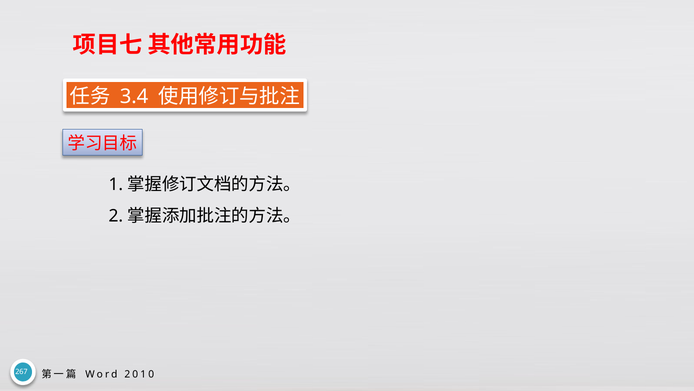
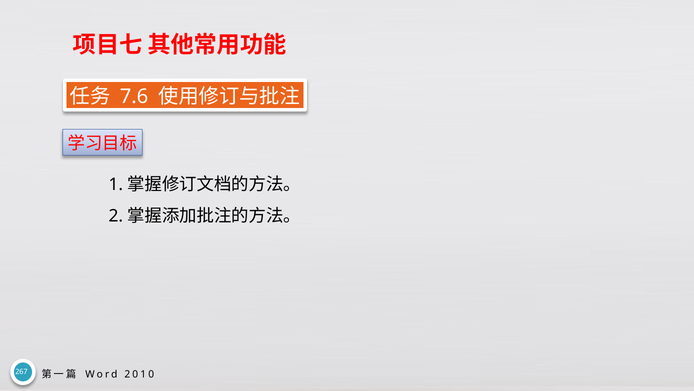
3.4: 3.4 -> 7.6
